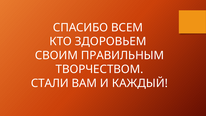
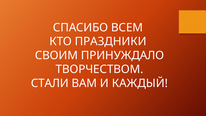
ЗДОРОВЬЕМ: ЗДОРОВЬЕМ -> ПРАЗДНИКИ
ПРАВИЛЬНЫМ: ПРАВИЛЬНЫМ -> ПРИНУЖДАЛО
